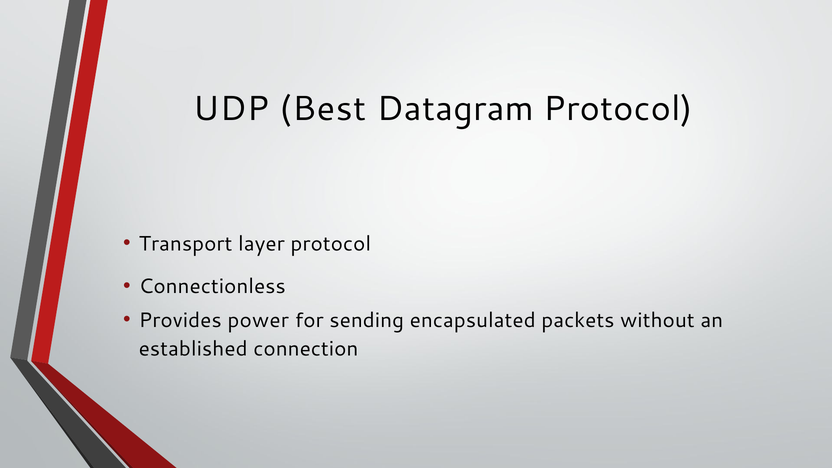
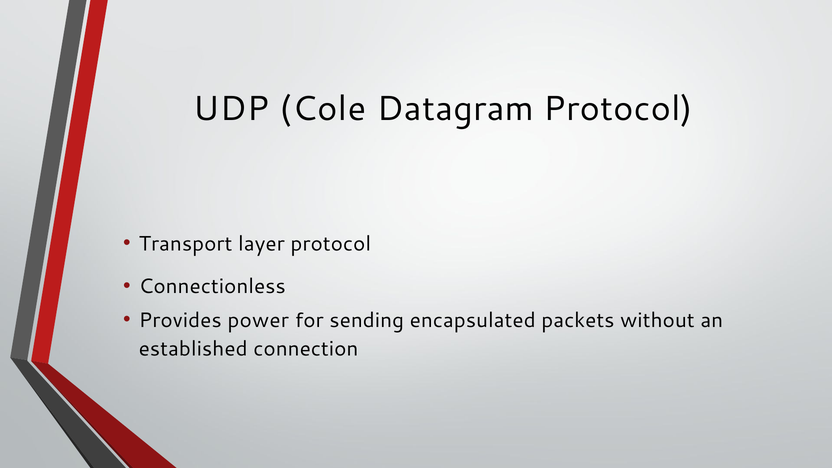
Best: Best -> Cole
